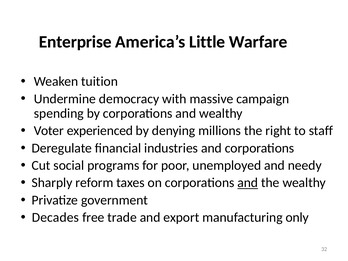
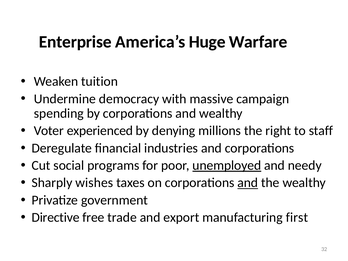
Little: Little -> Huge
unemployed underline: none -> present
reform: reform -> wishes
Decades: Decades -> Directive
only: only -> first
